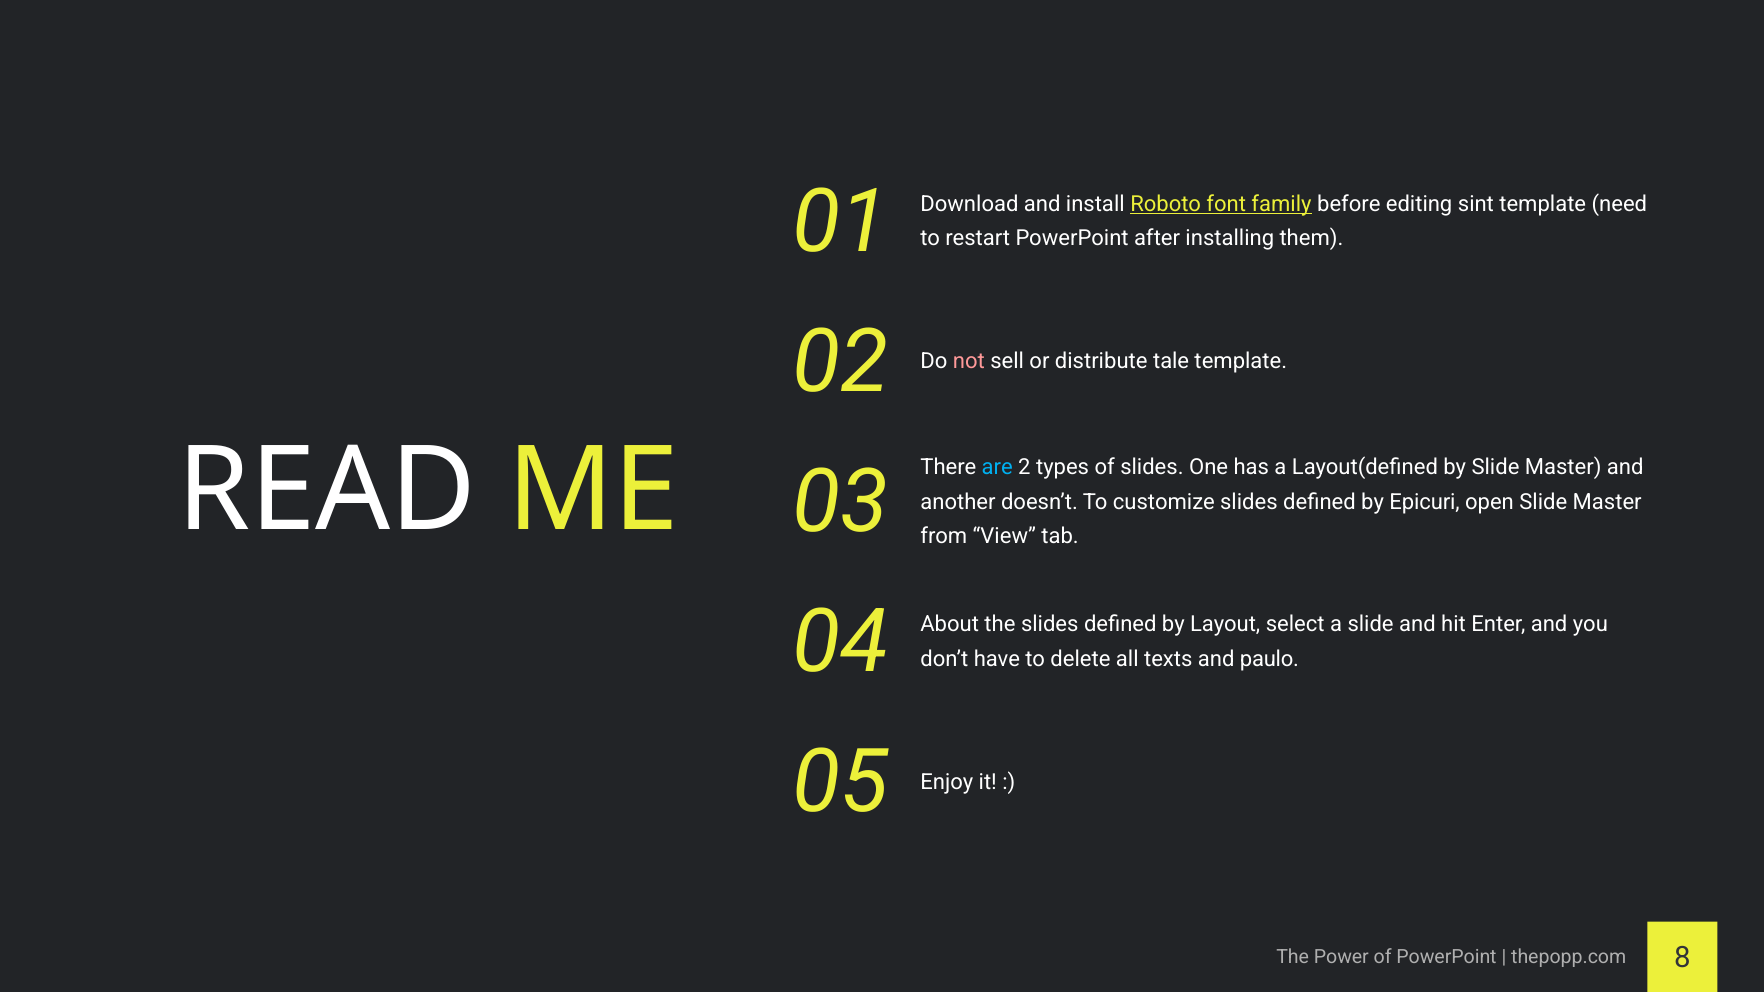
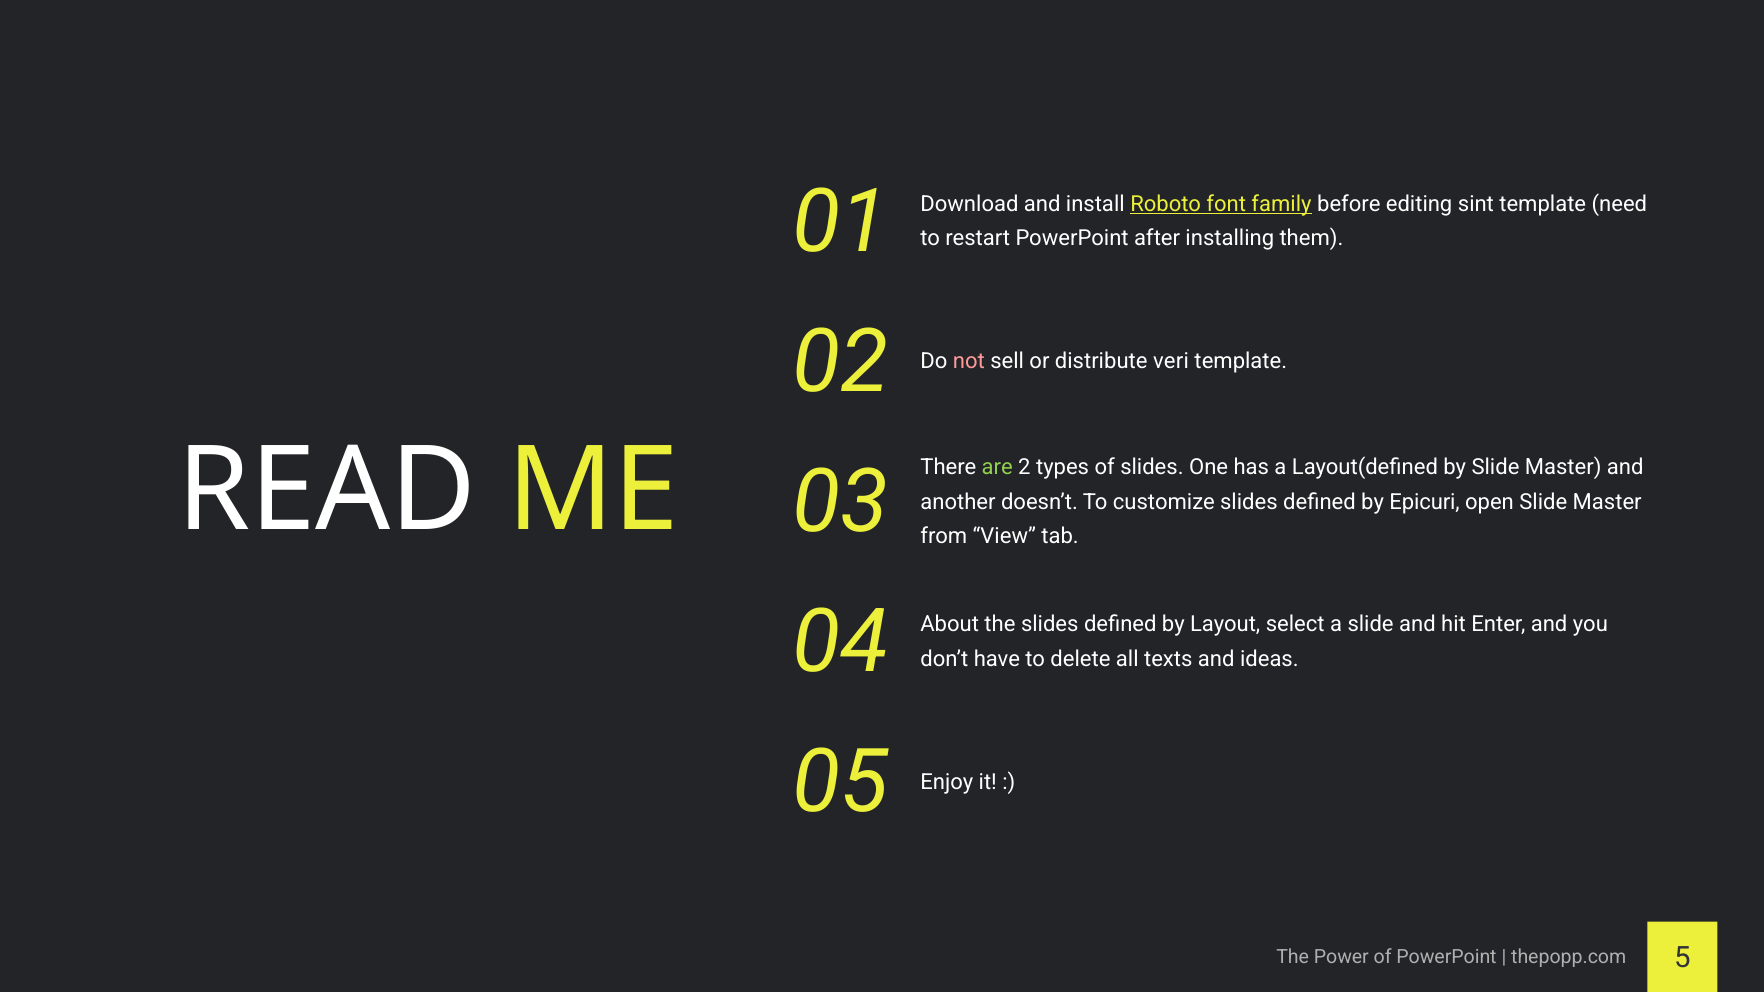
tale: tale -> veri
are colour: light blue -> light green
paulo: paulo -> ideas
8: 8 -> 5
